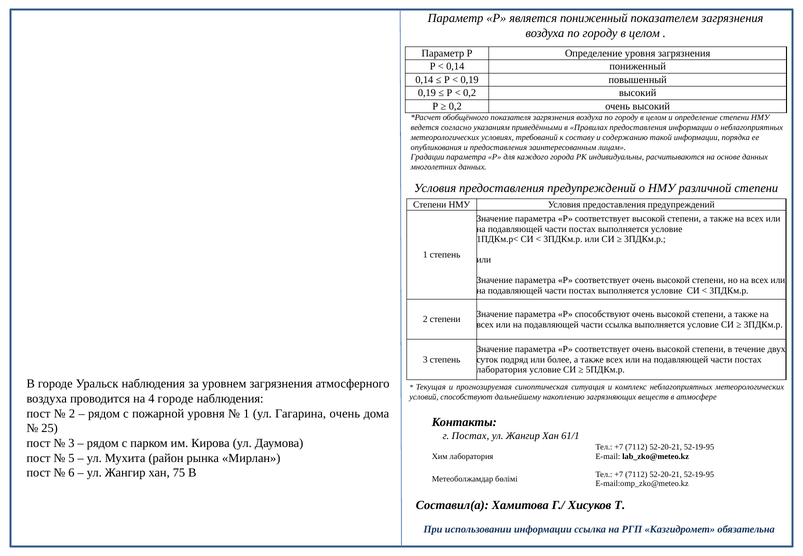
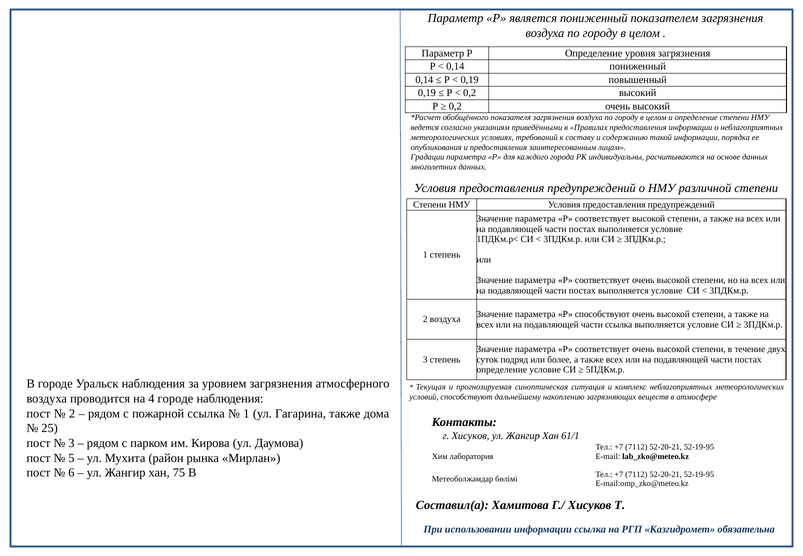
2 степени: степени -> воздуха
лаборатория at (502, 370): лаборатория -> определение
пожарной уровня: уровня -> ссылка
Гагарина очень: очень -> также
г Постах: Постах -> Хисуков
